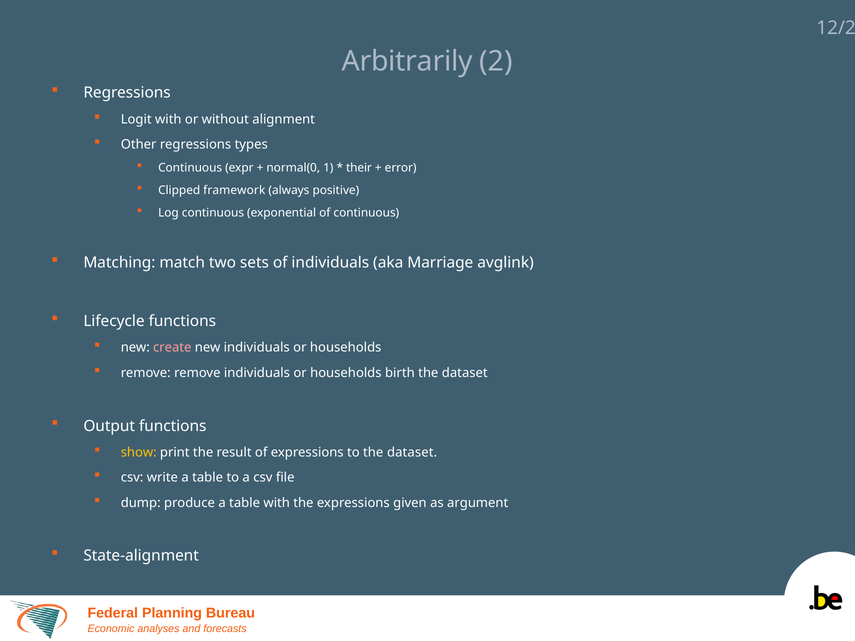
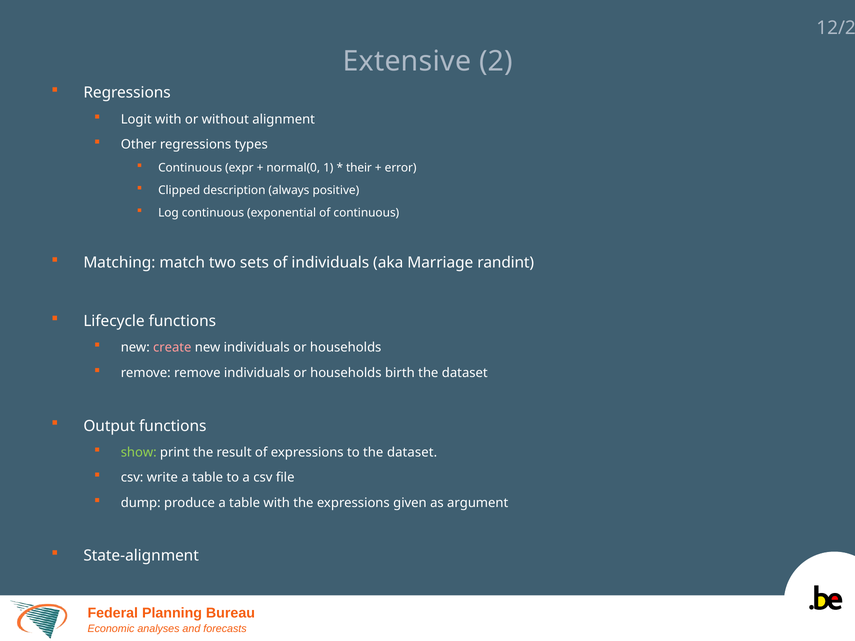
Arbitrarily: Arbitrarily -> Extensive
framework: framework -> description
avglink: avglink -> randint
show colour: yellow -> light green
